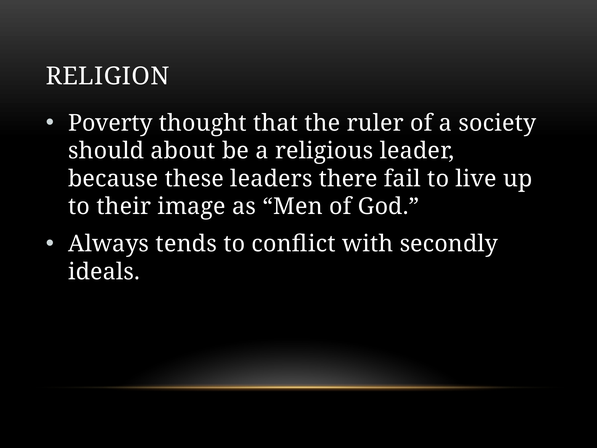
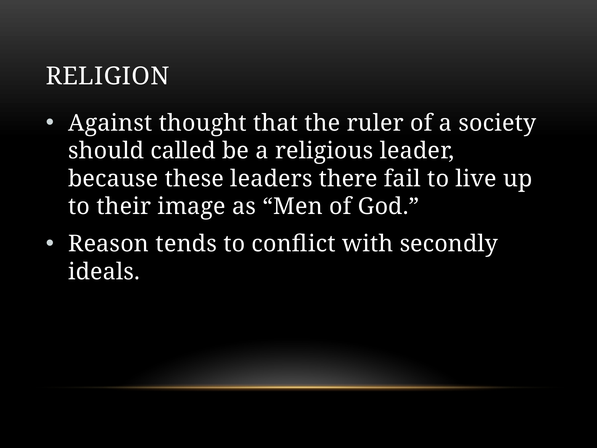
Poverty: Poverty -> Against
about: about -> called
Always: Always -> Reason
